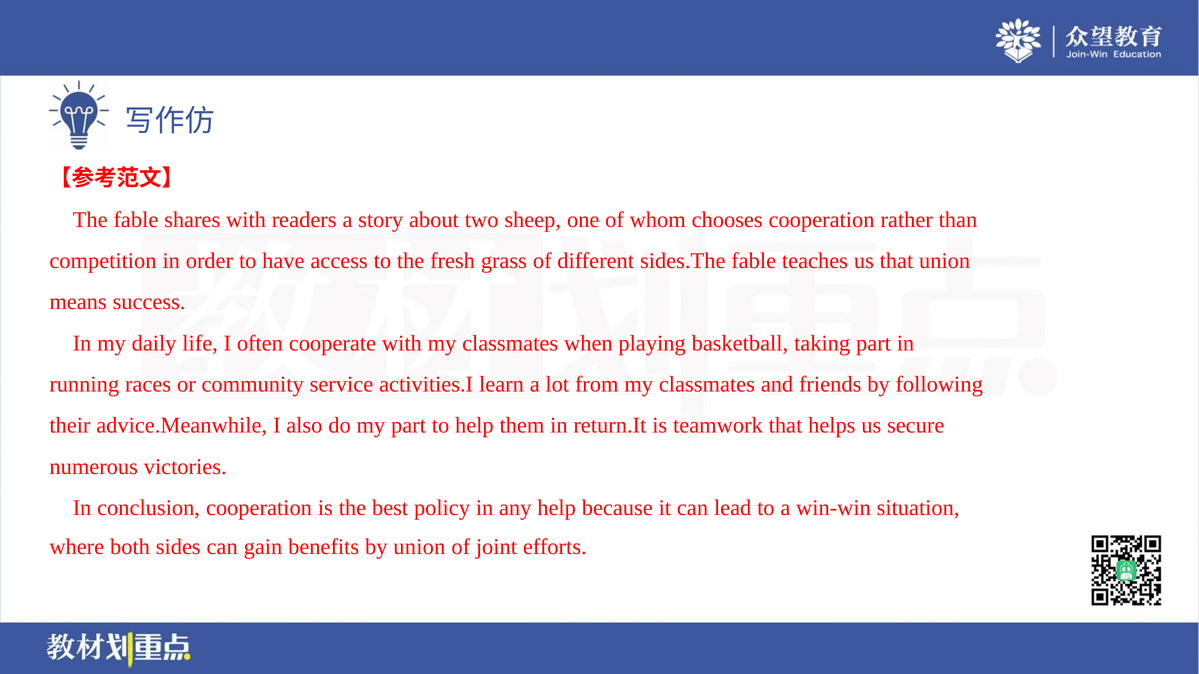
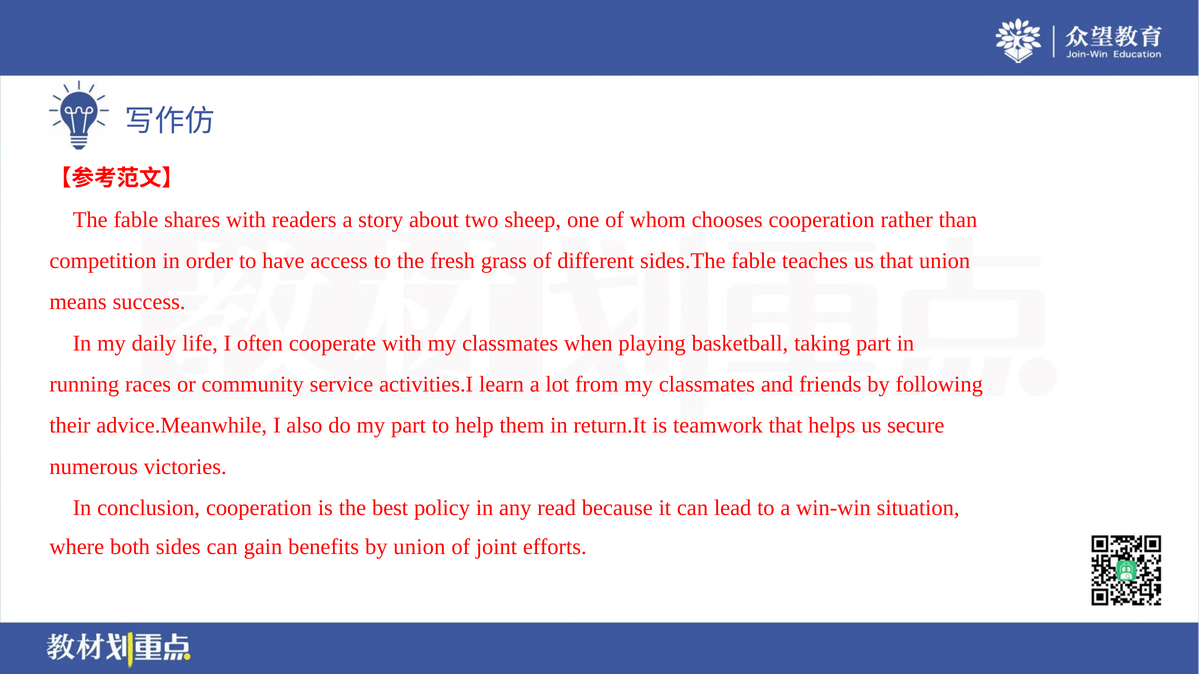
any help: help -> read
